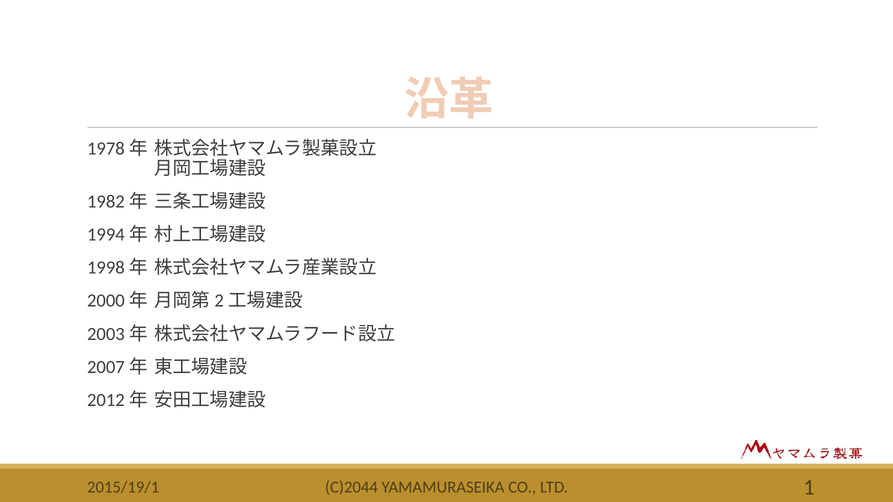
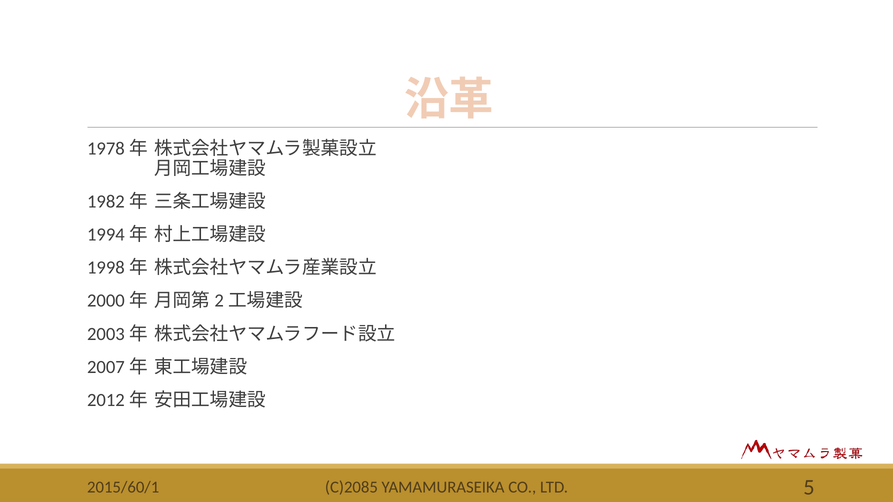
C)2044: C)2044 -> C)2085
1: 1 -> 5
2015/19/1: 2015/19/1 -> 2015/60/1
